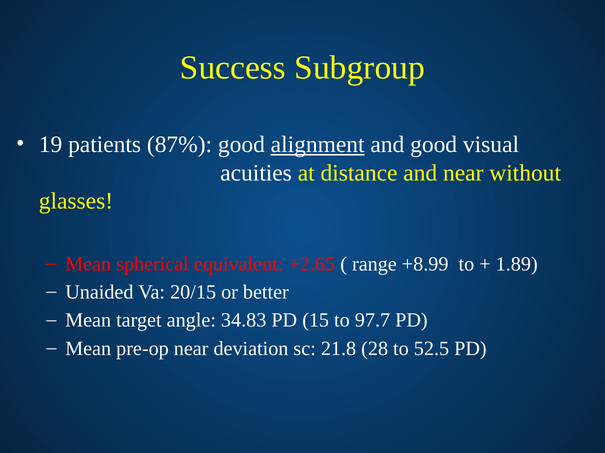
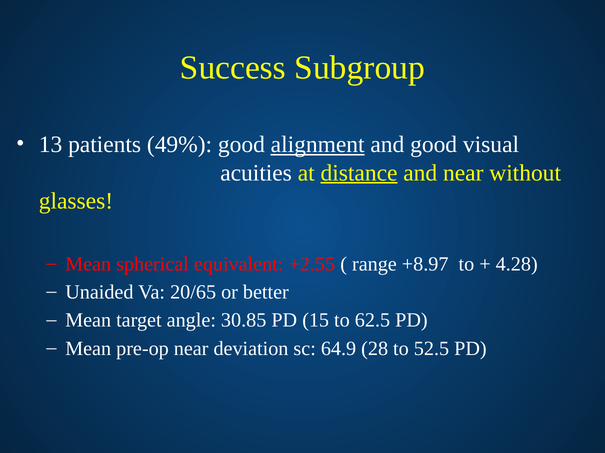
19: 19 -> 13
87%: 87% -> 49%
distance underline: none -> present
+2.65: +2.65 -> +2.55
+8.99: +8.99 -> +8.97
1.89: 1.89 -> 4.28
20/15: 20/15 -> 20/65
34.83: 34.83 -> 30.85
97.7: 97.7 -> 62.5
21.8: 21.8 -> 64.9
